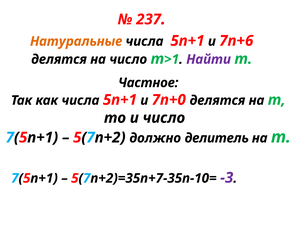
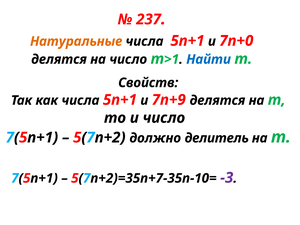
7п+6: 7п+6 -> 7п+0
Найти colour: purple -> blue
Частное: Частное -> Свойств
7п+0: 7п+0 -> 7п+9
